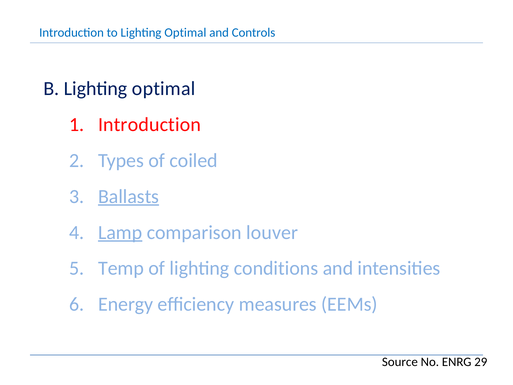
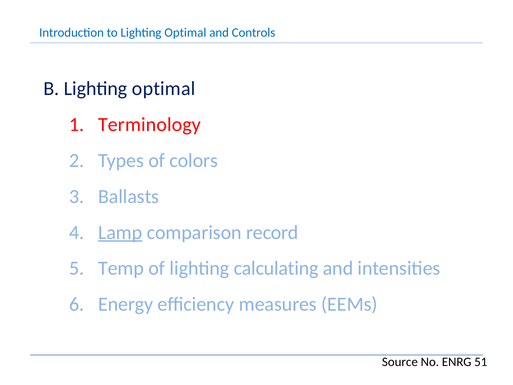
Introduction at (150, 124): Introduction -> Terminology
coiled: coiled -> colors
Ballasts underline: present -> none
louver: louver -> record
conditions: conditions -> calculating
29: 29 -> 51
